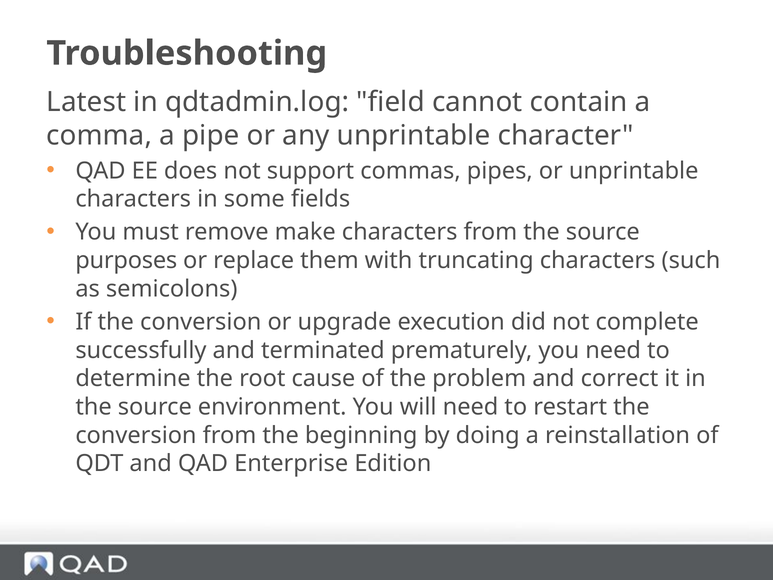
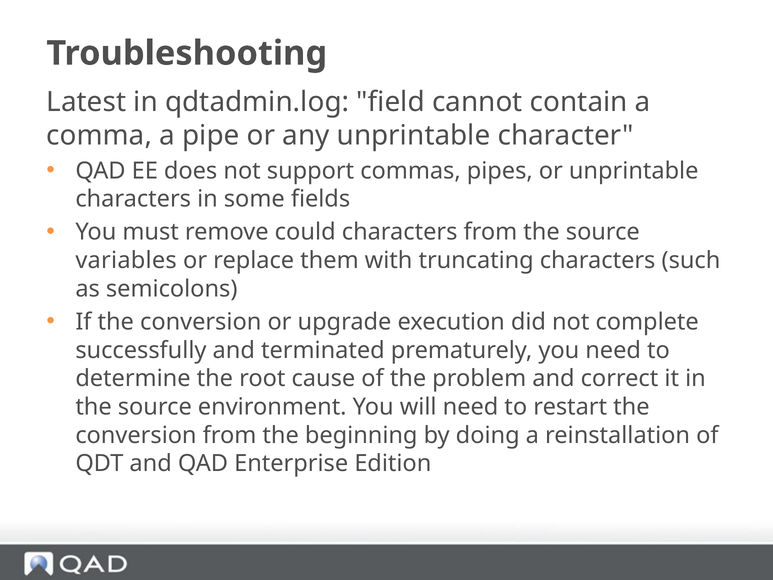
make: make -> could
purposes: purposes -> variables
